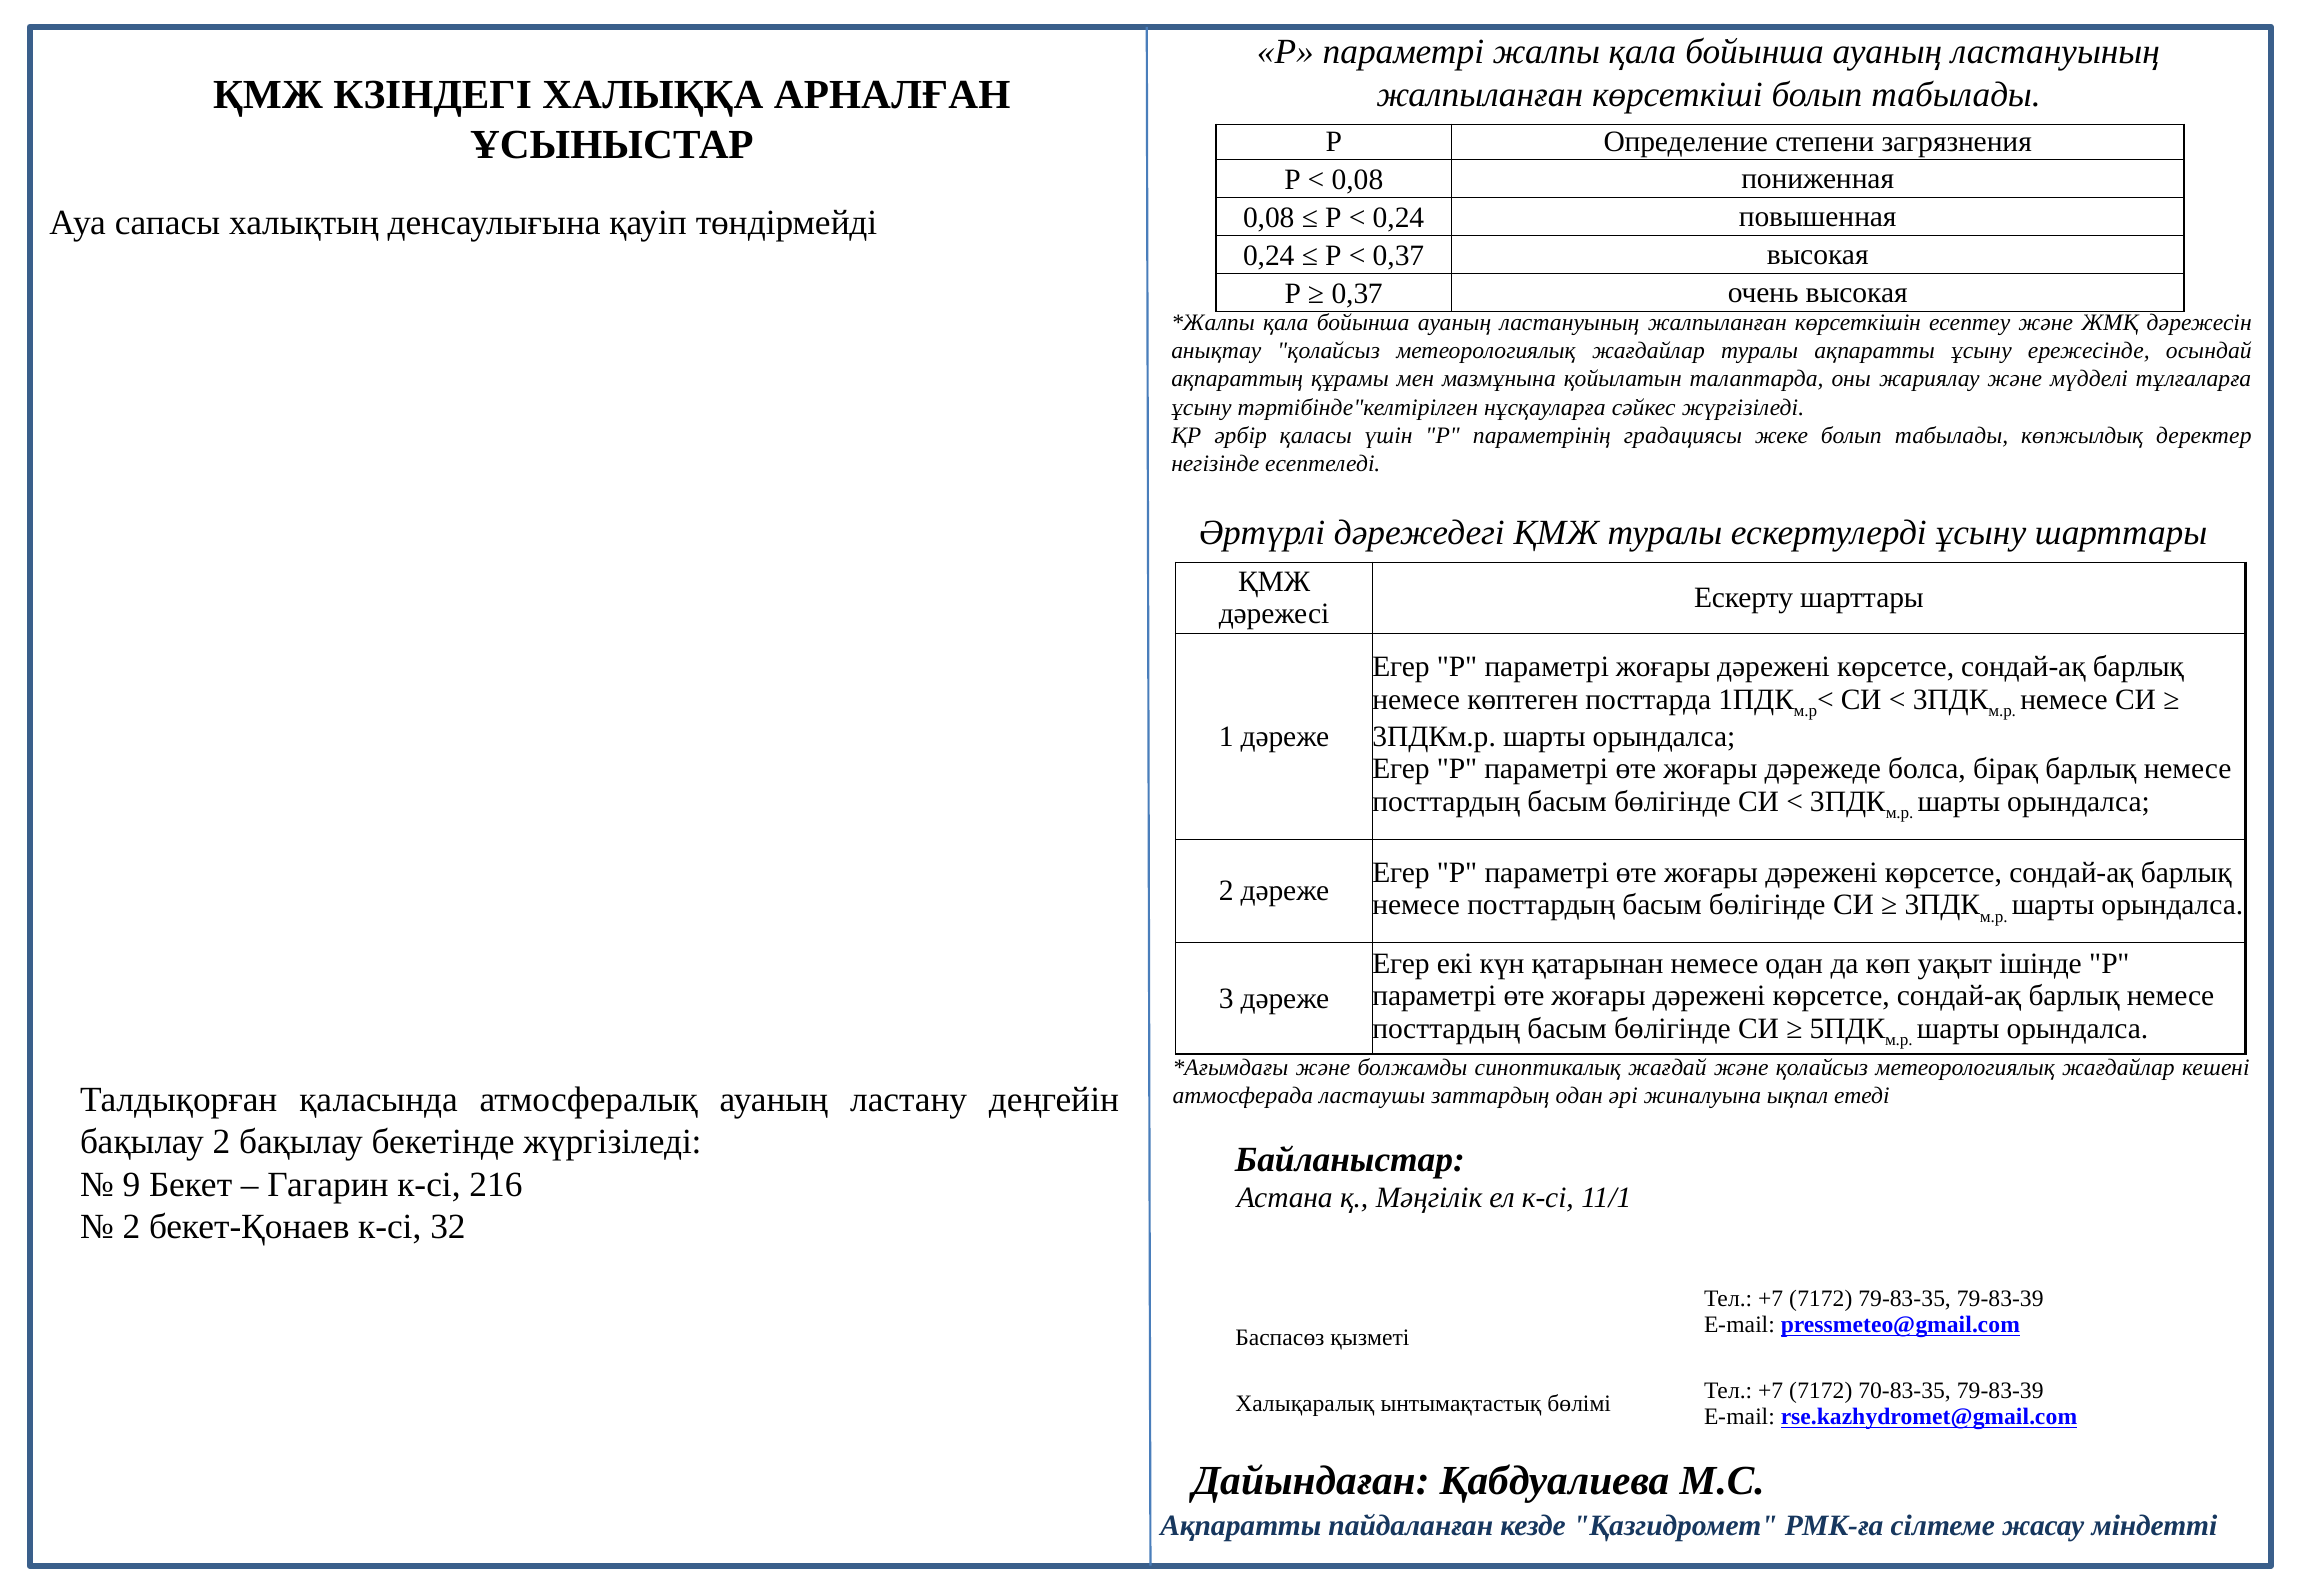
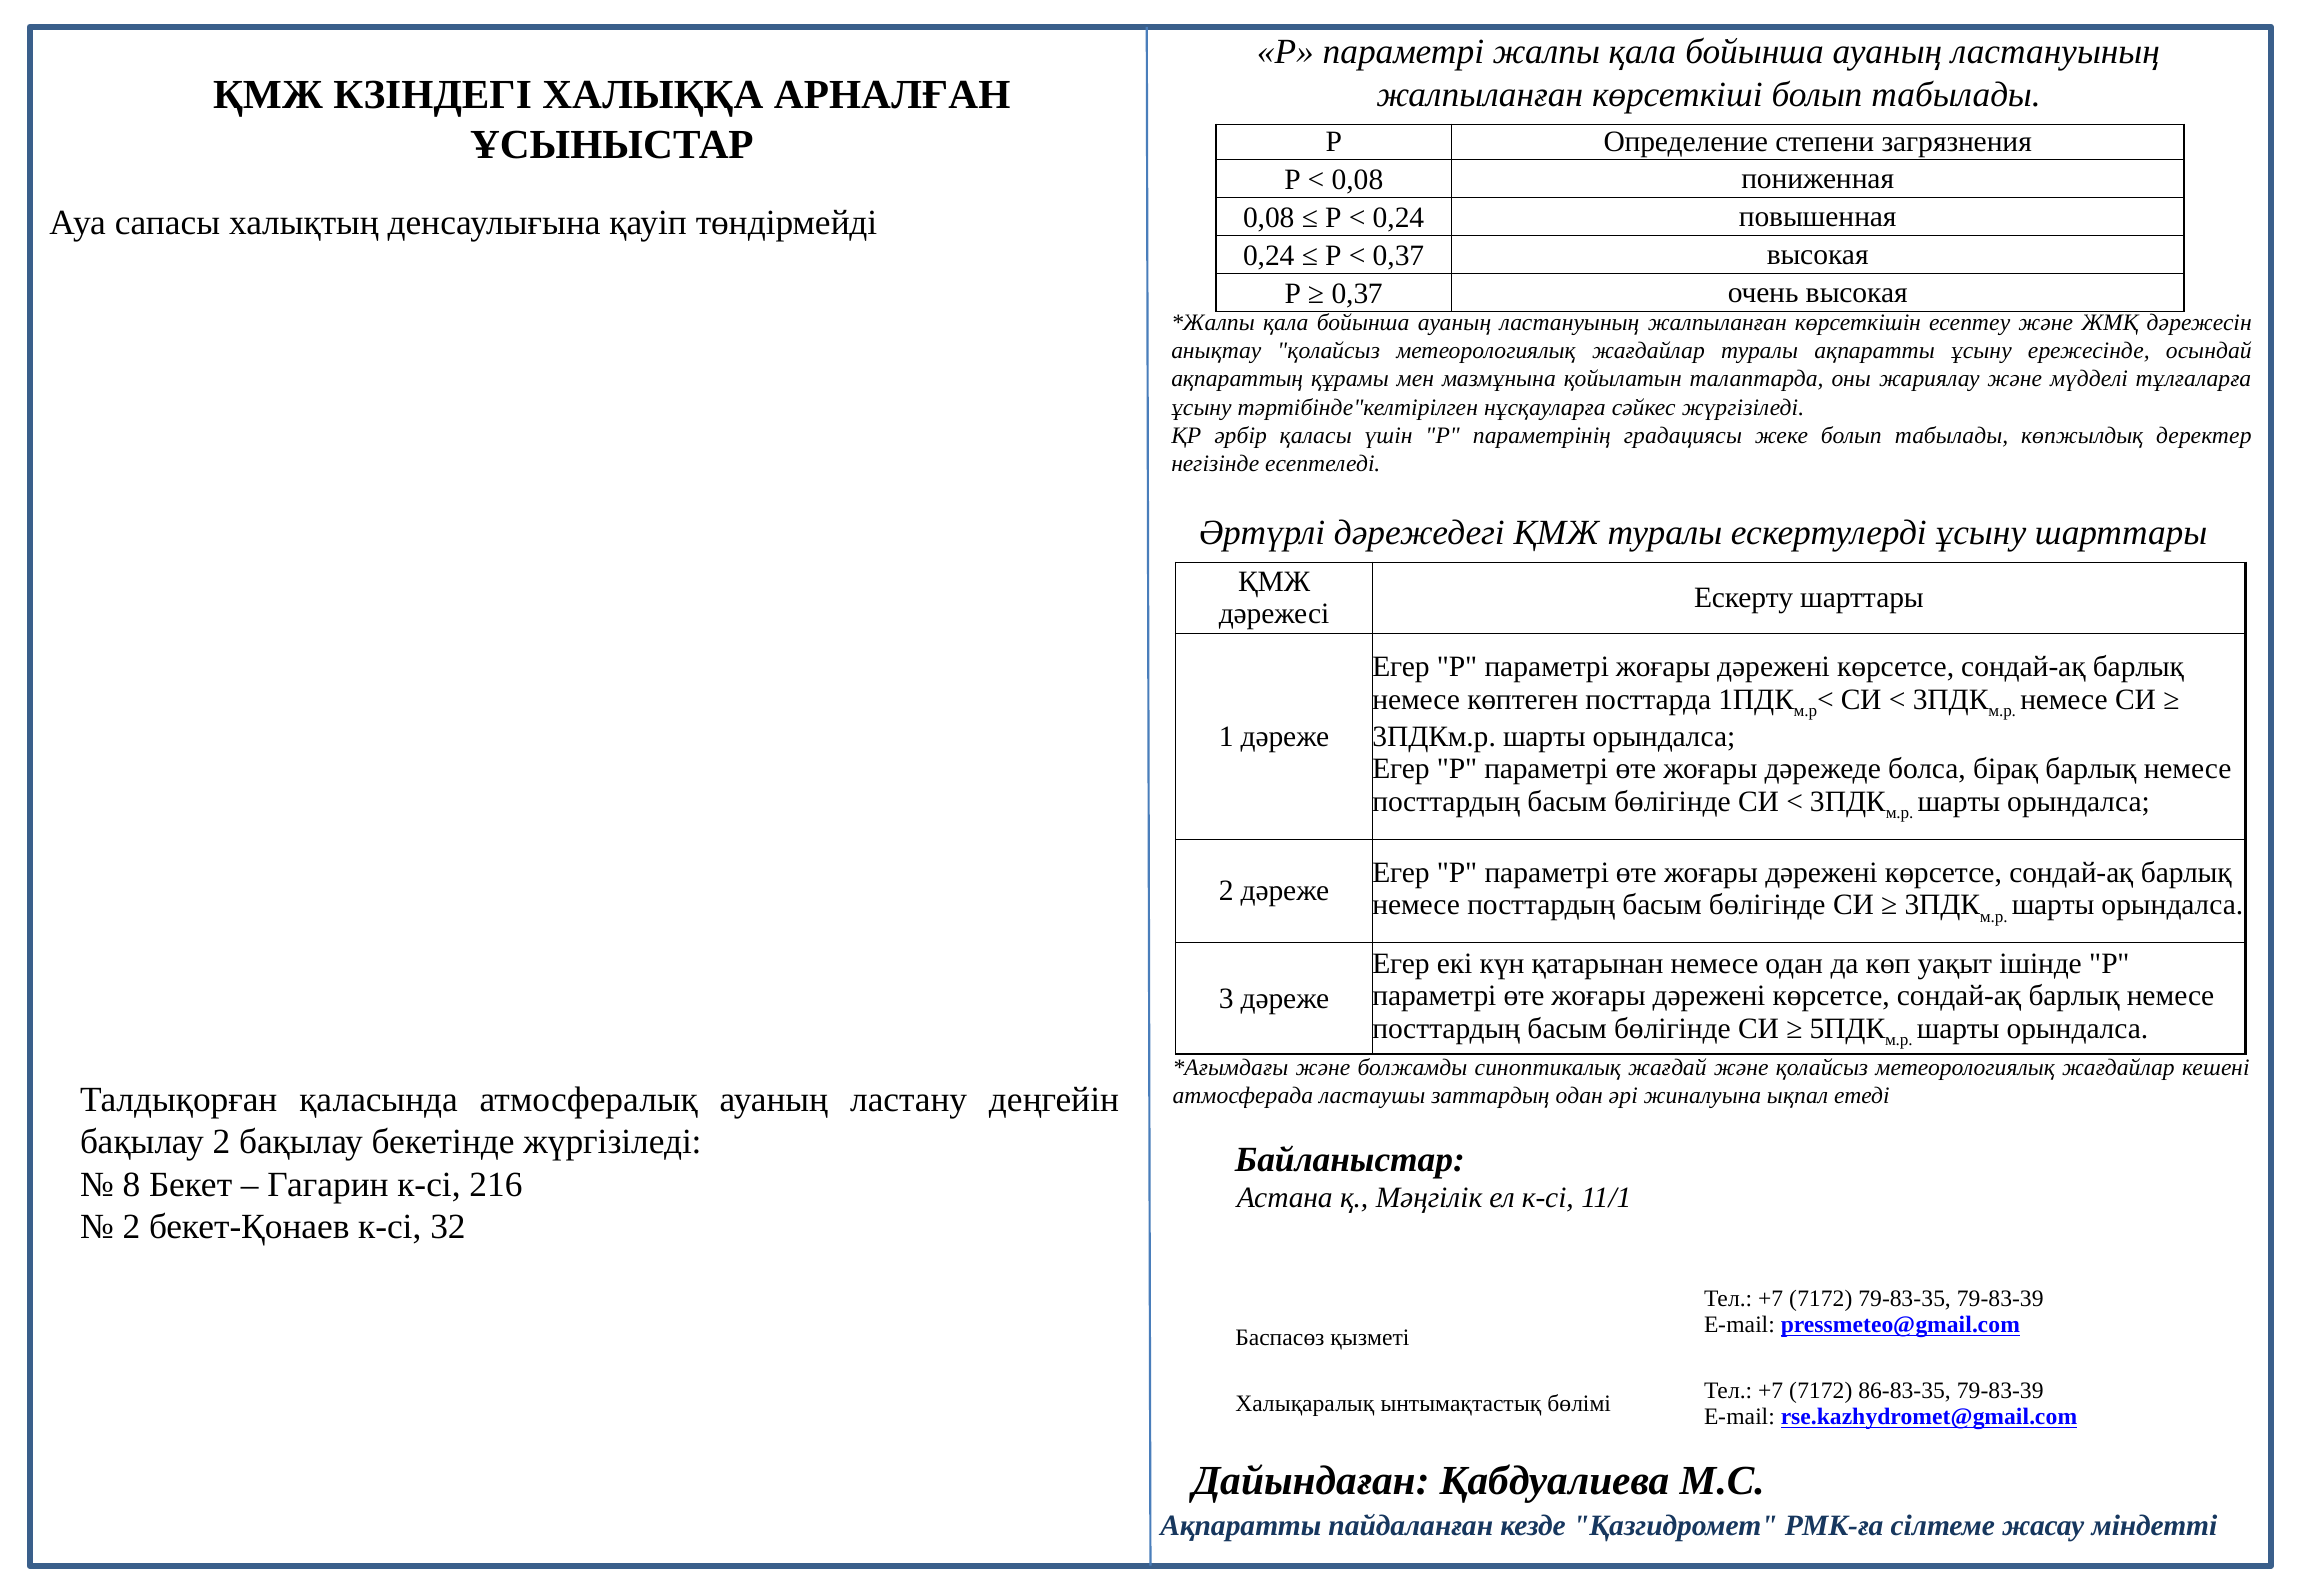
9: 9 -> 8
70-83-35: 70-83-35 -> 86-83-35
